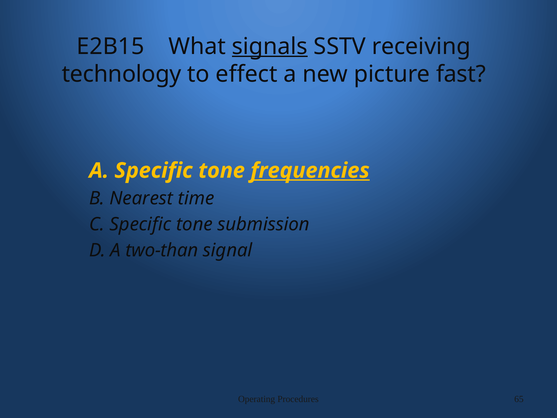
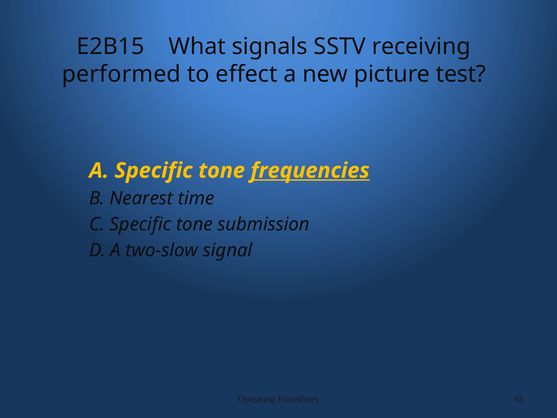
signals underline: present -> none
technology: technology -> performed
fast: fast -> test
two-than: two-than -> two-slow
